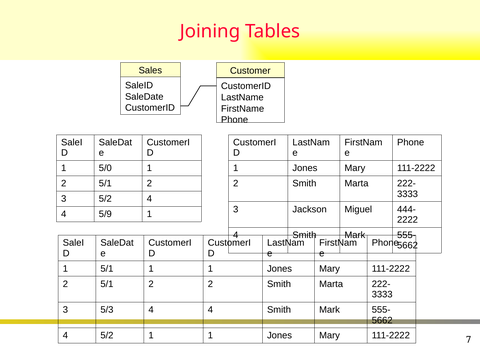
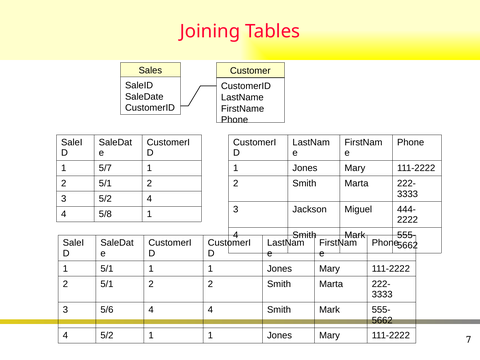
5/0: 5/0 -> 5/7
5/9: 5/9 -> 5/8
5/3: 5/3 -> 5/6
